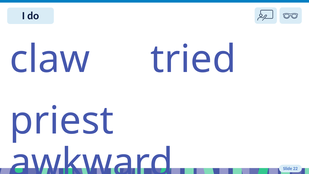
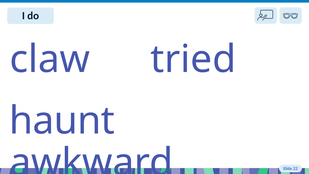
priest: priest -> haunt
